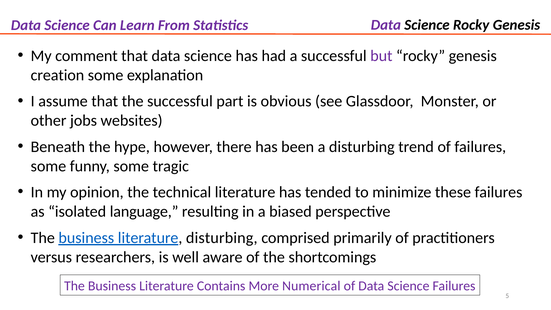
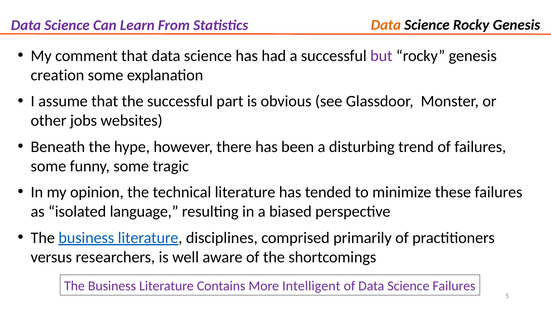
Data at (386, 25) colour: purple -> orange
literature disturbing: disturbing -> disciplines
Numerical: Numerical -> Intelligent
